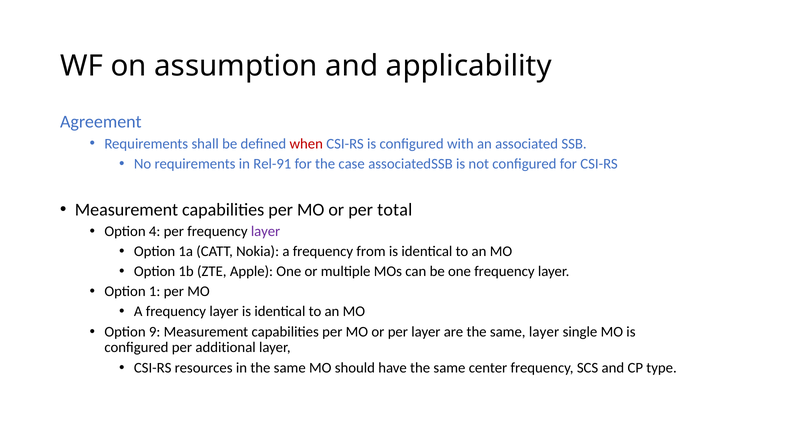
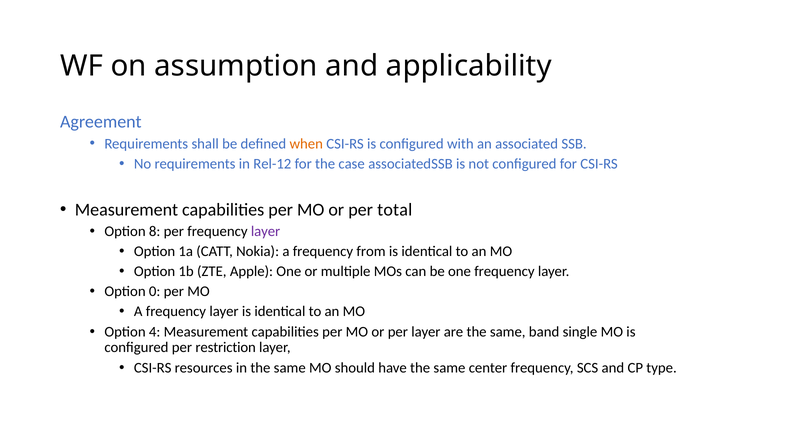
when colour: red -> orange
Rel-91: Rel-91 -> Rel-12
4: 4 -> 8
1: 1 -> 0
9: 9 -> 4
same layer: layer -> band
additional: additional -> restriction
